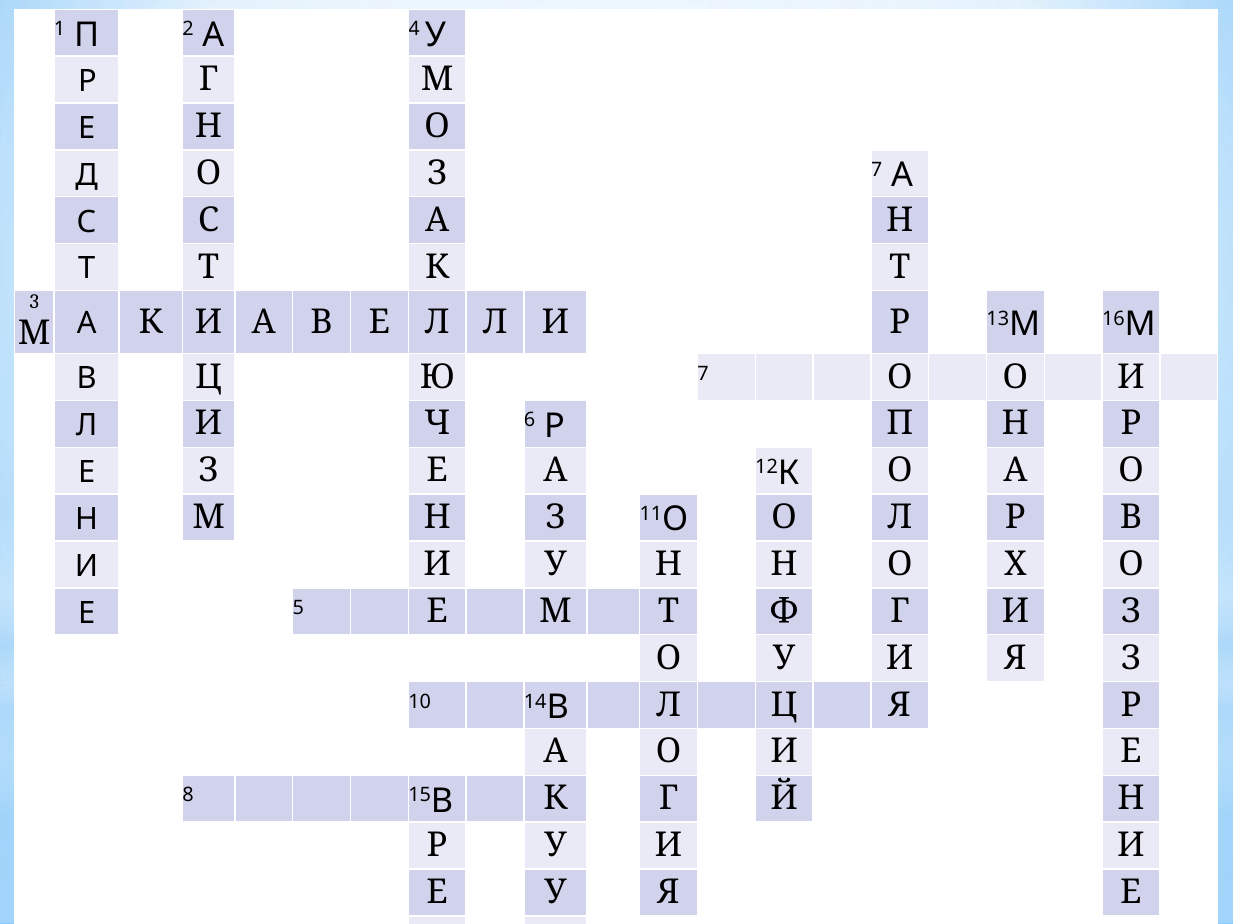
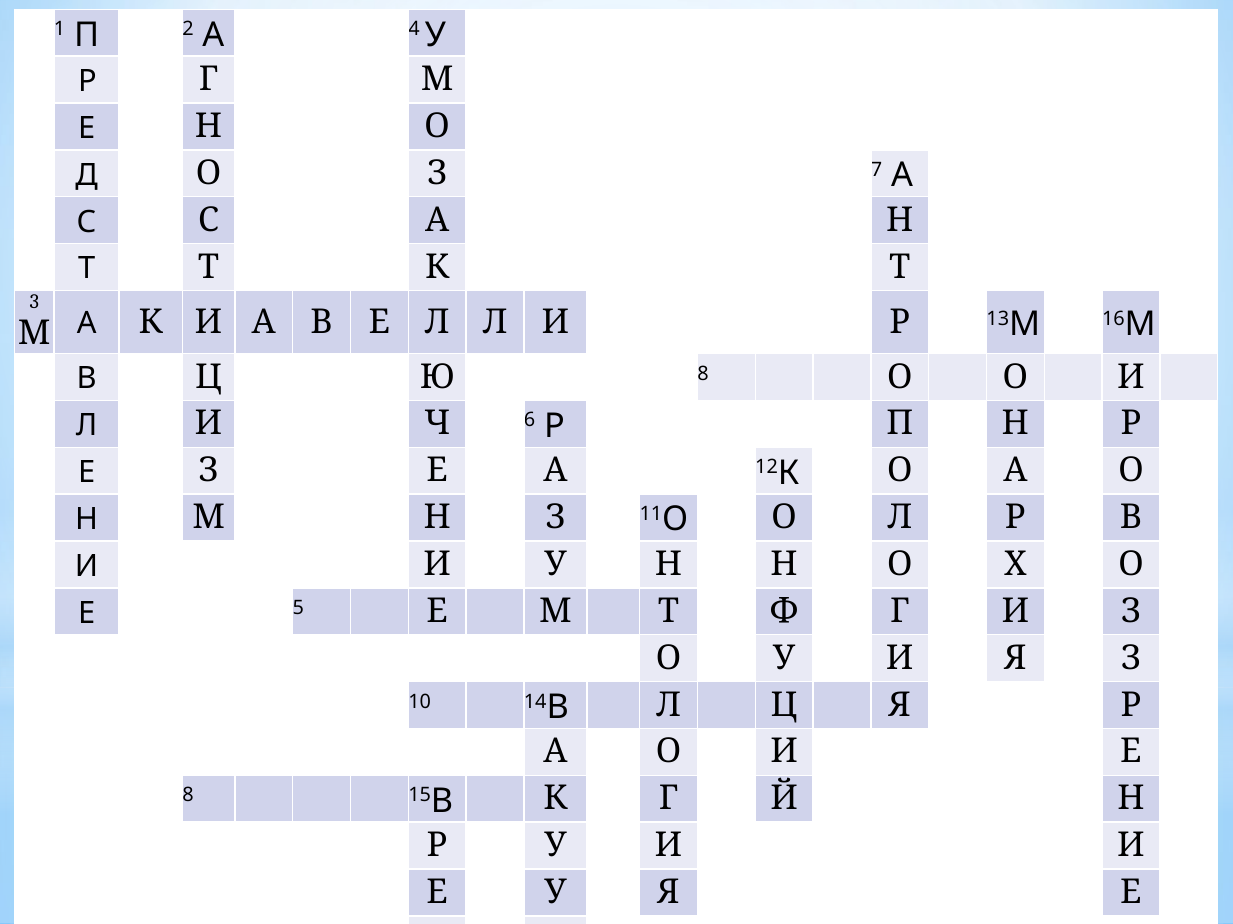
Ю 7: 7 -> 8
